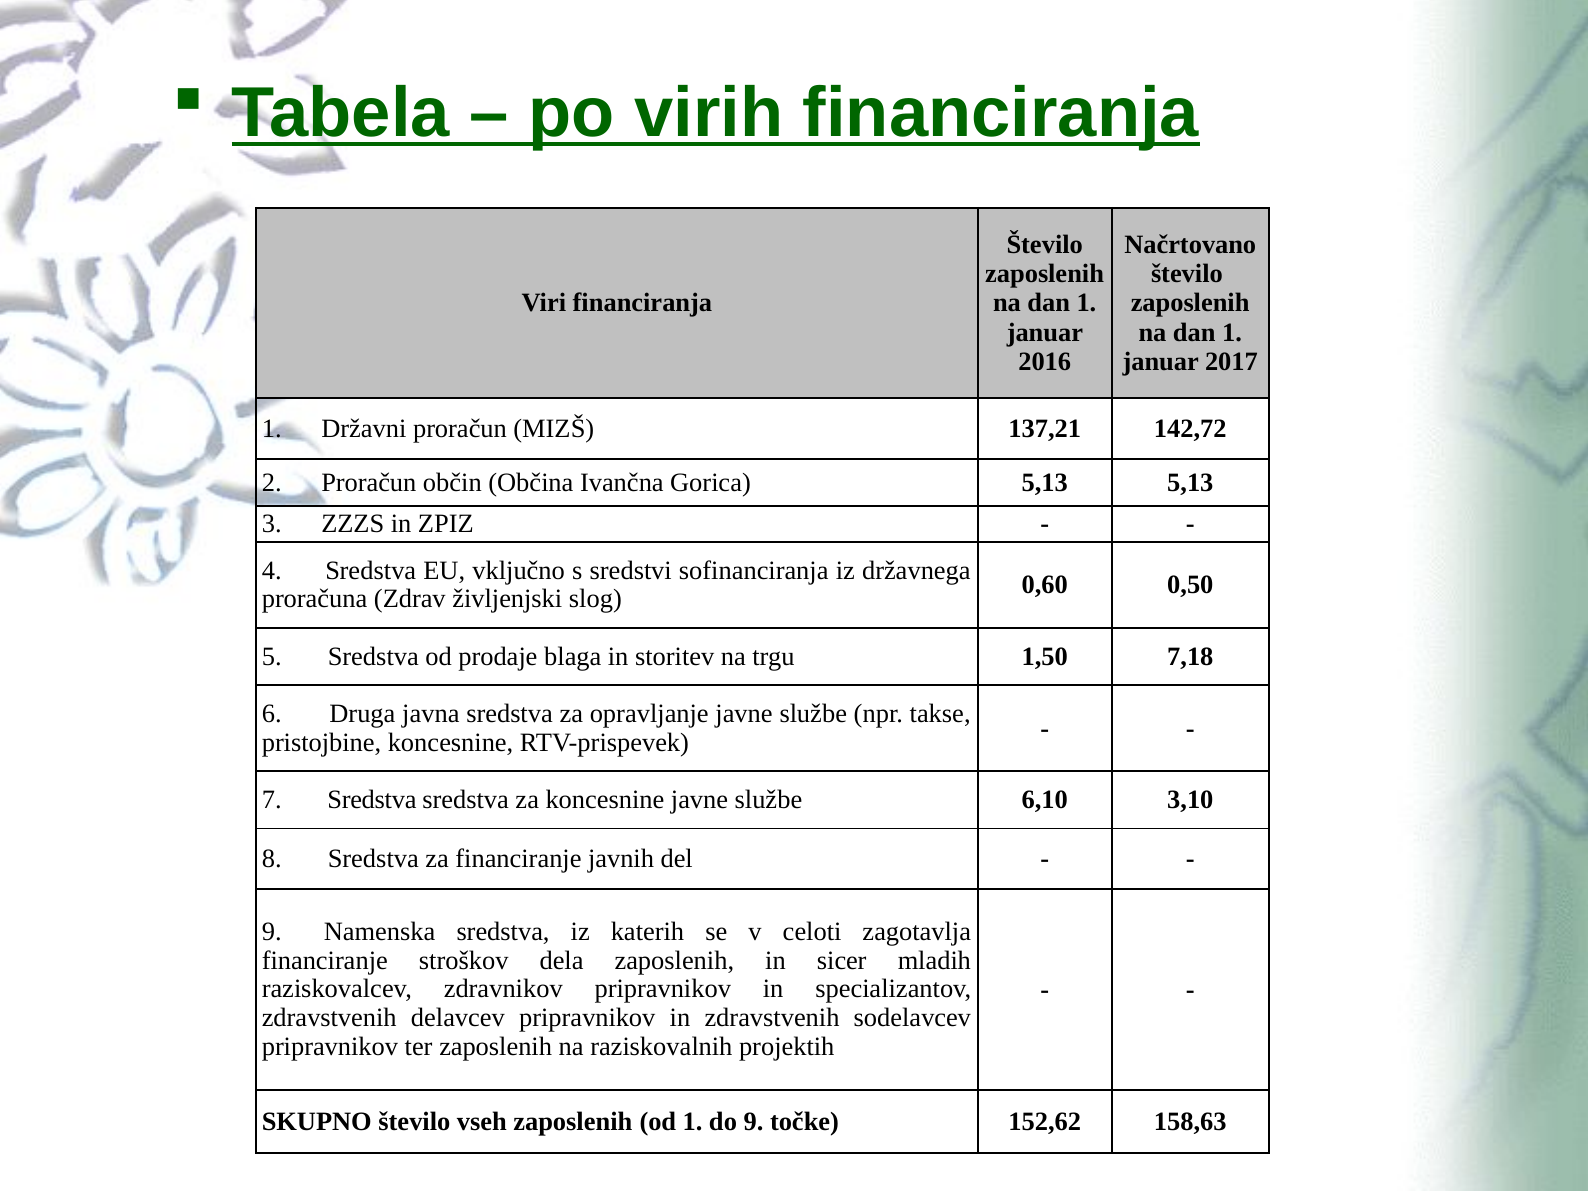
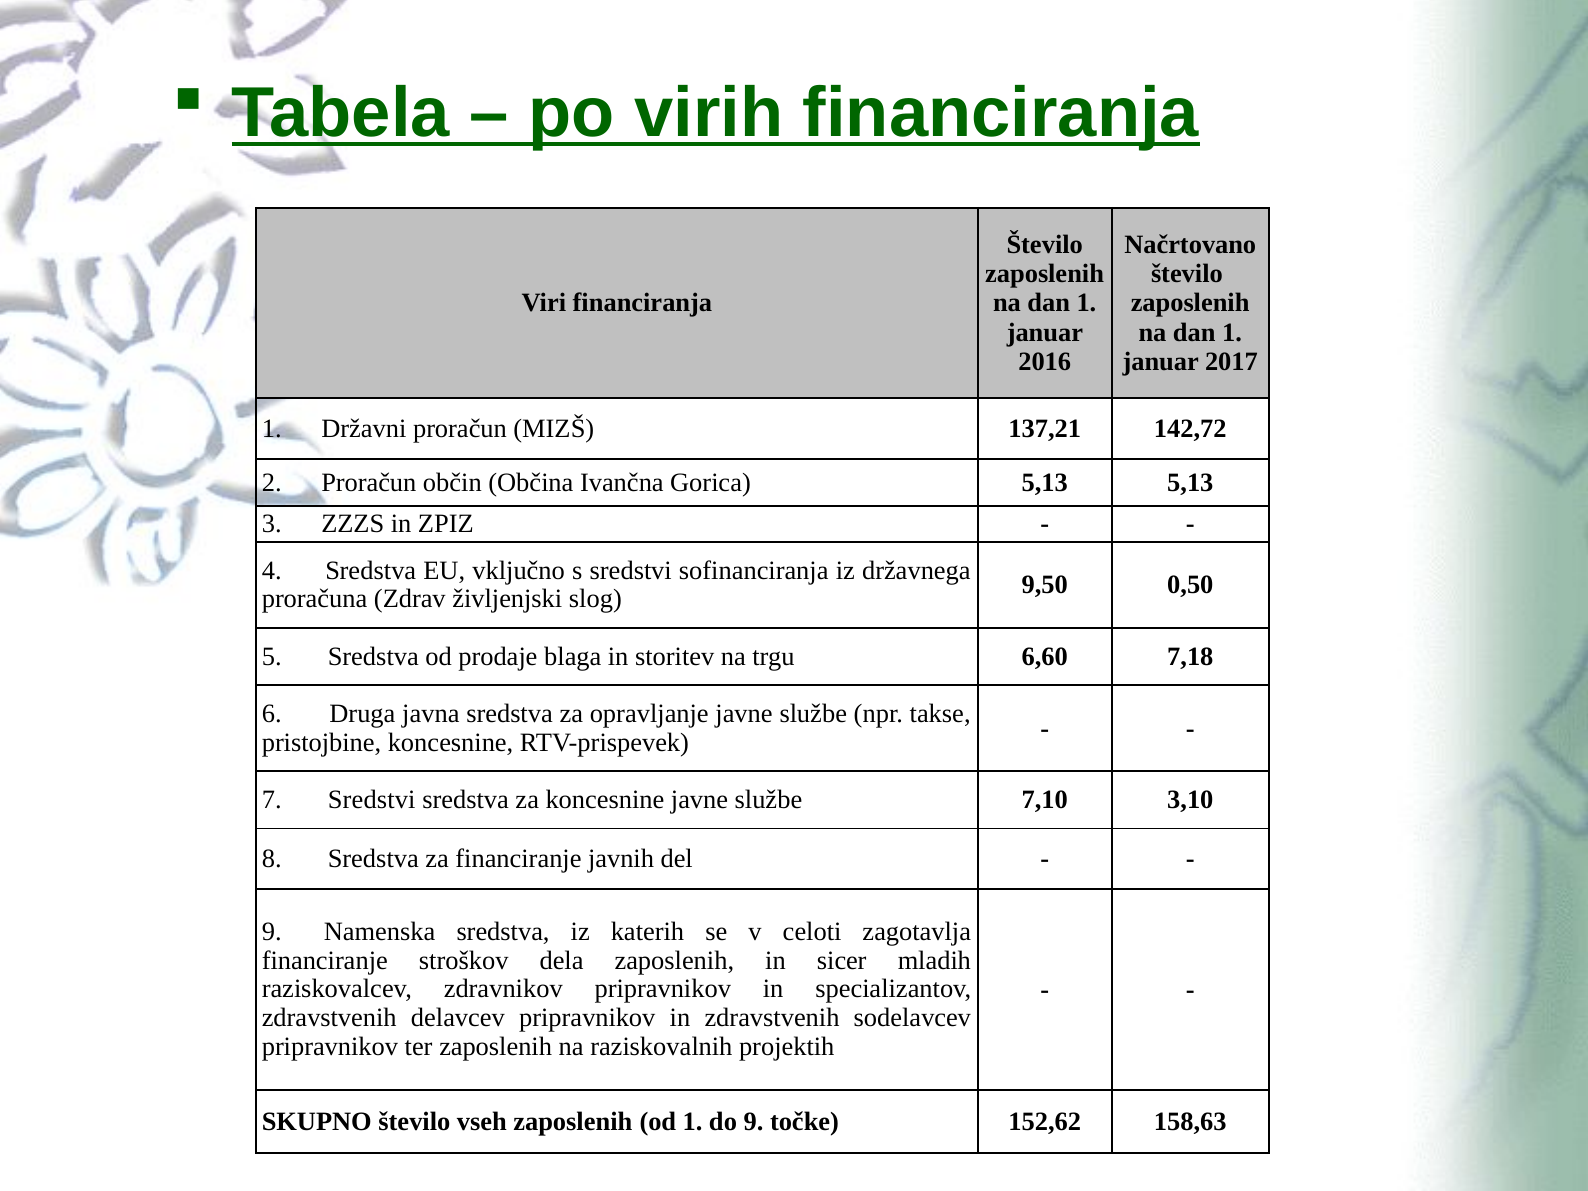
0,60: 0,60 -> 9,50
1,50: 1,50 -> 6,60
7 Sredstva: Sredstva -> Sredstvi
6,10: 6,10 -> 7,10
